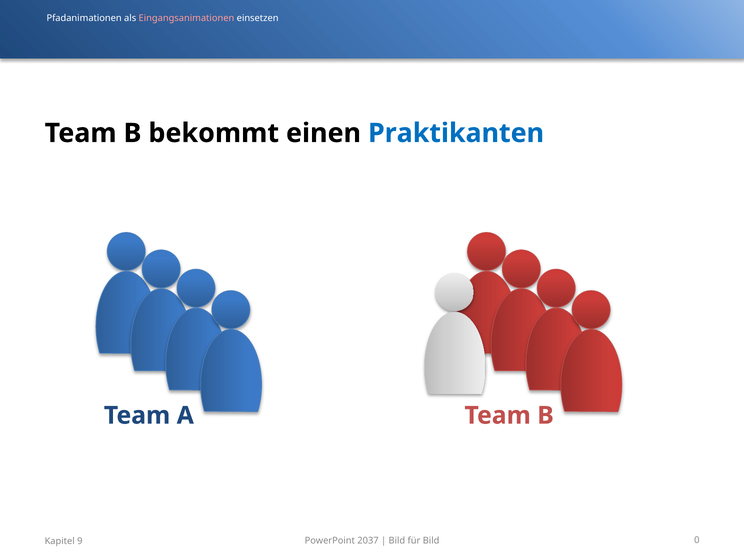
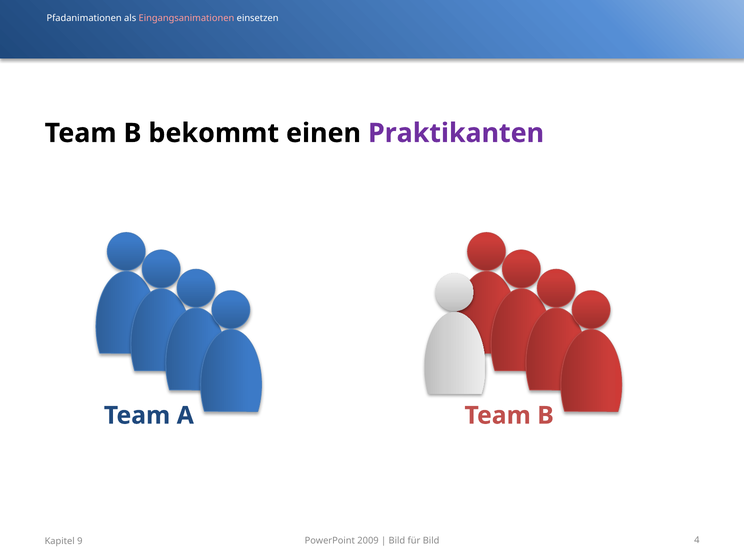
Praktikanten colour: blue -> purple
2037: 2037 -> 2009
0: 0 -> 4
